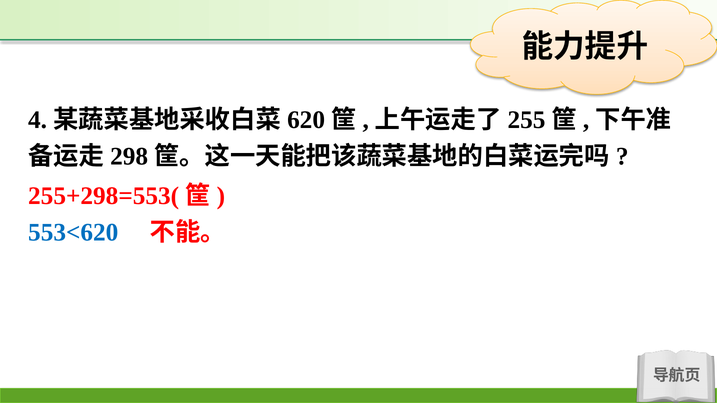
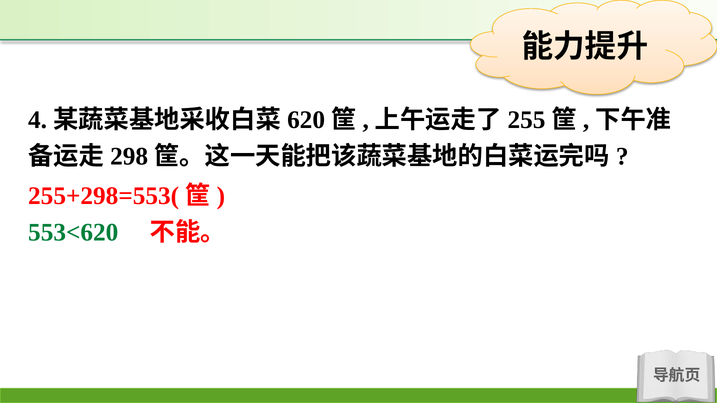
553<620 colour: blue -> green
